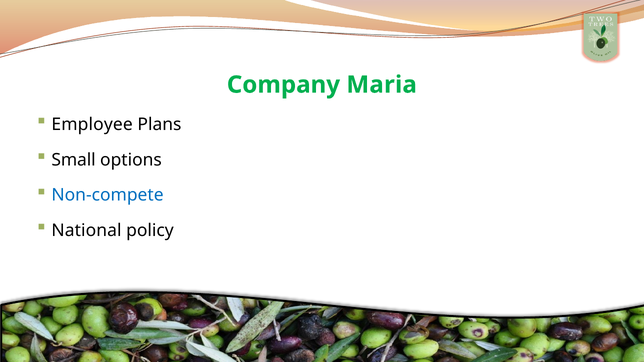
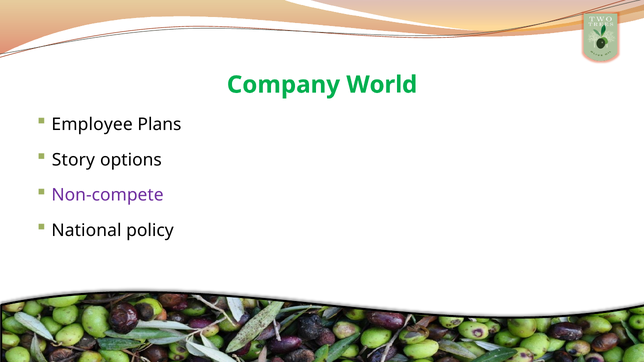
Maria: Maria -> World
Small: Small -> Story
Non-compete colour: blue -> purple
